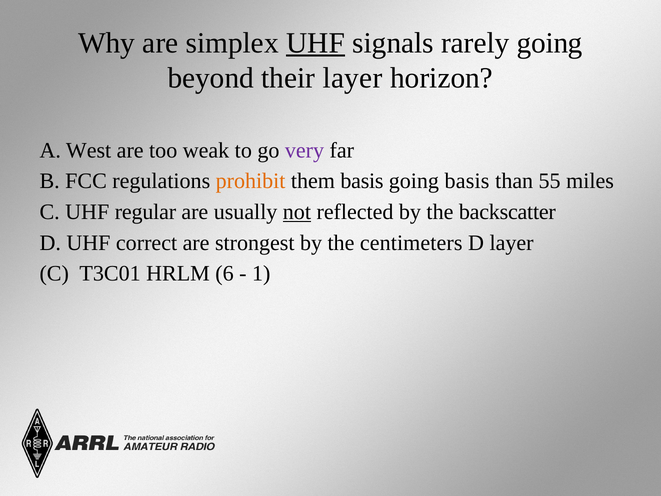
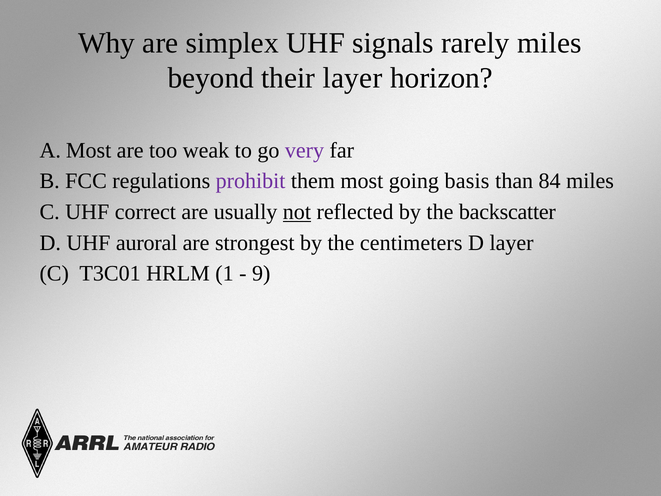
UHF at (315, 43) underline: present -> none
rarely going: going -> miles
A West: West -> Most
prohibit colour: orange -> purple
them basis: basis -> most
55: 55 -> 84
regular: regular -> correct
correct: correct -> auroral
6: 6 -> 1
1: 1 -> 9
